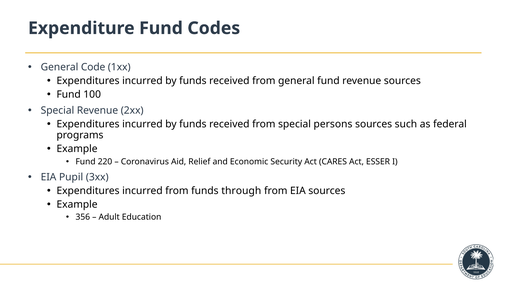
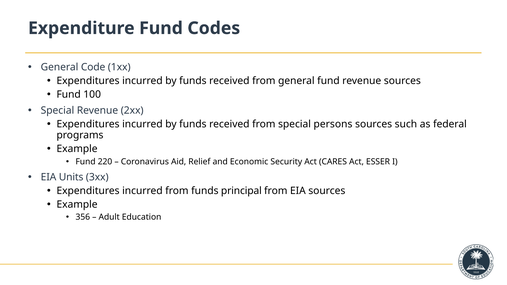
Pupil: Pupil -> Units
through: through -> principal
